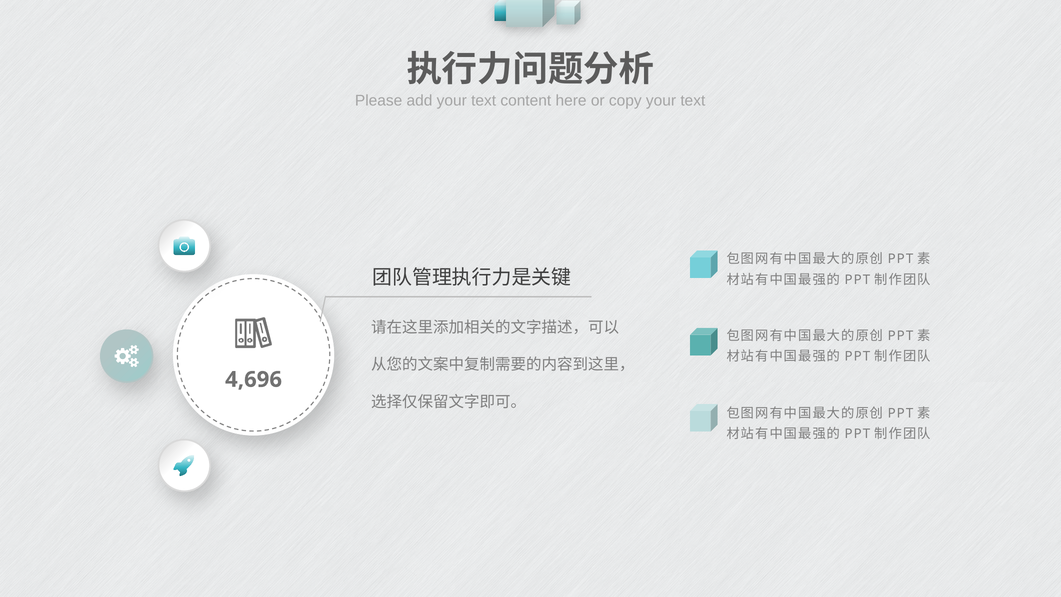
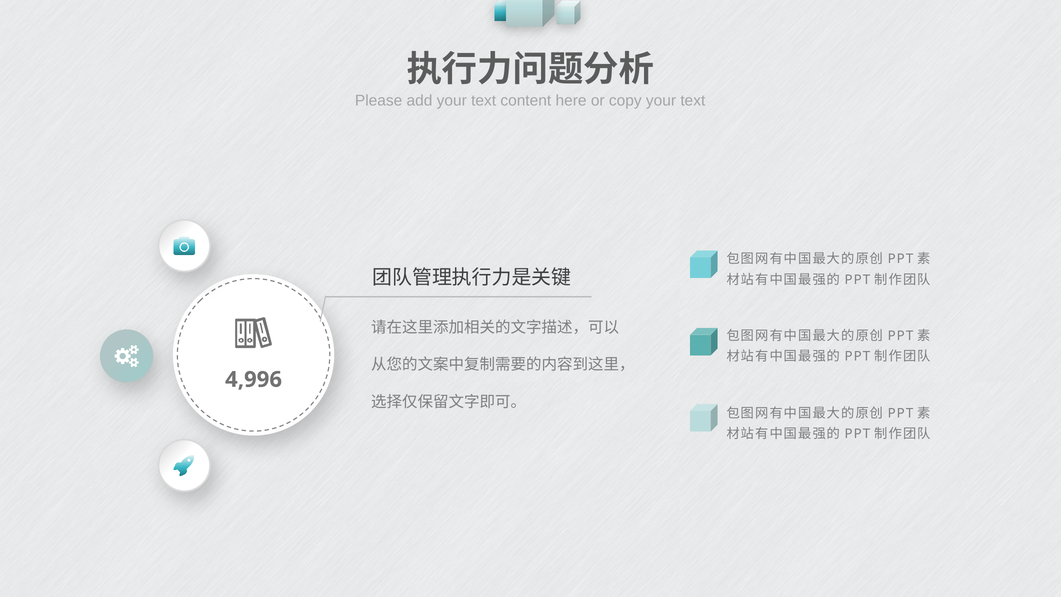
4,696: 4,696 -> 4,996
